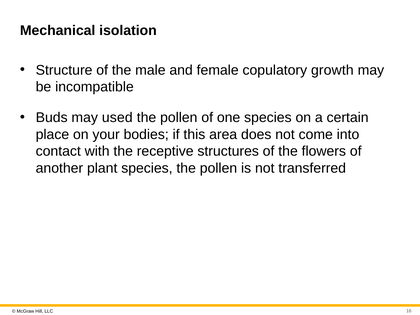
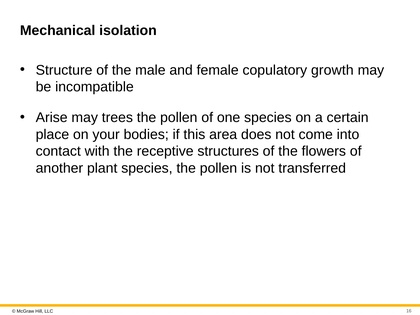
Buds: Buds -> Arise
used: used -> trees
